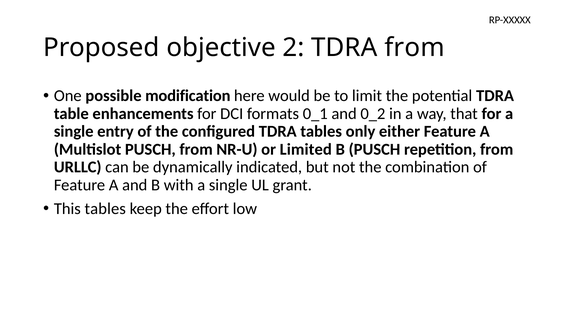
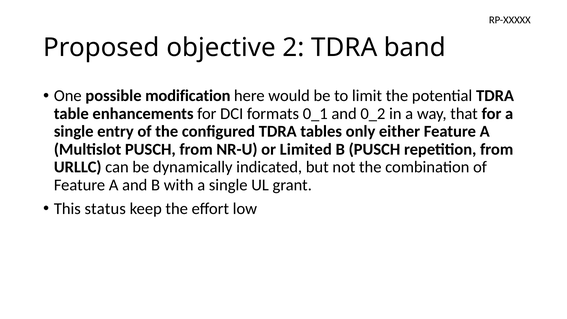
TDRA from: from -> band
This tables: tables -> status
